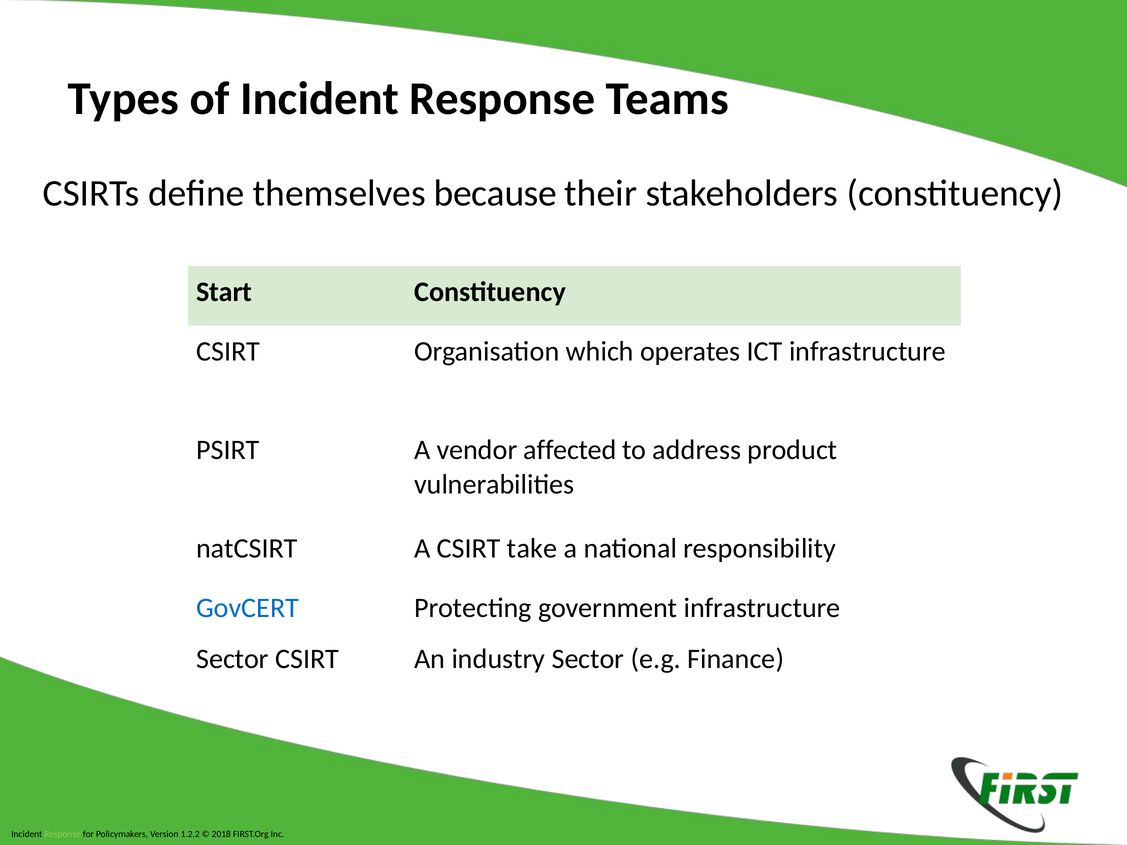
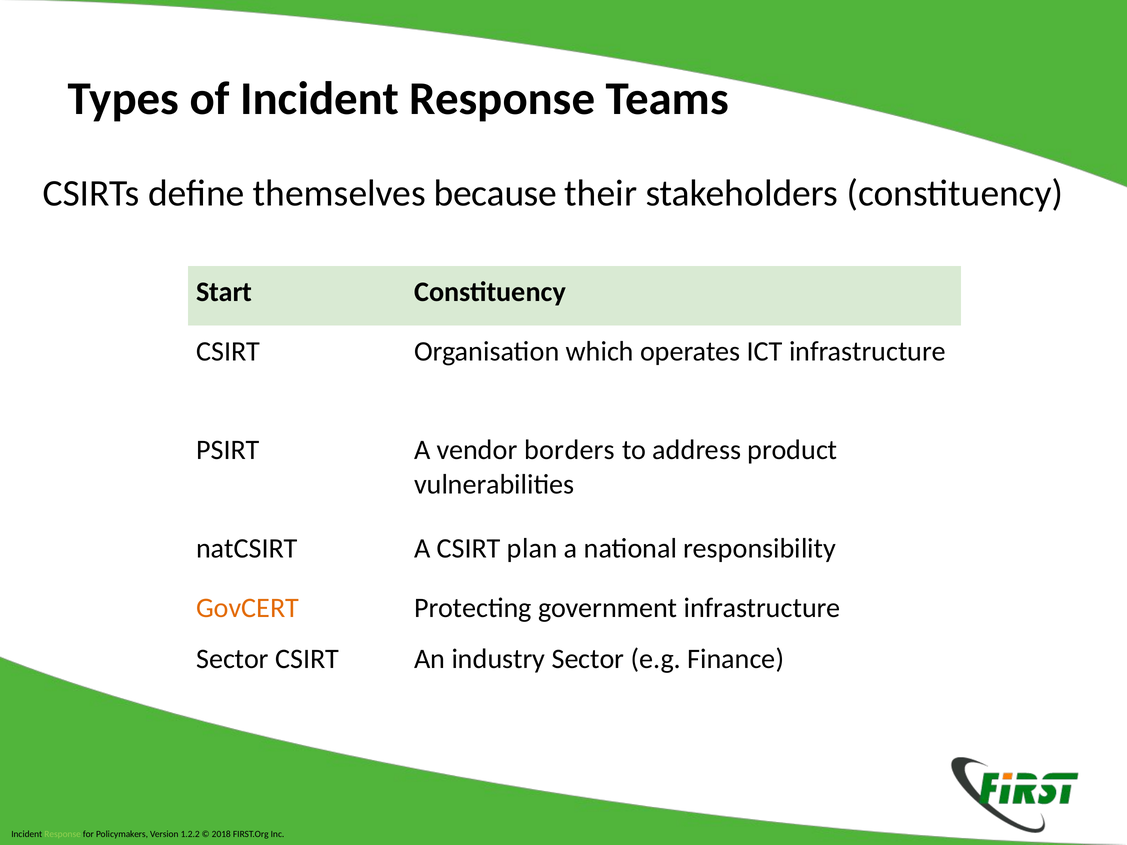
affected: affected -> borders
take: take -> plan
GovCERT colour: blue -> orange
